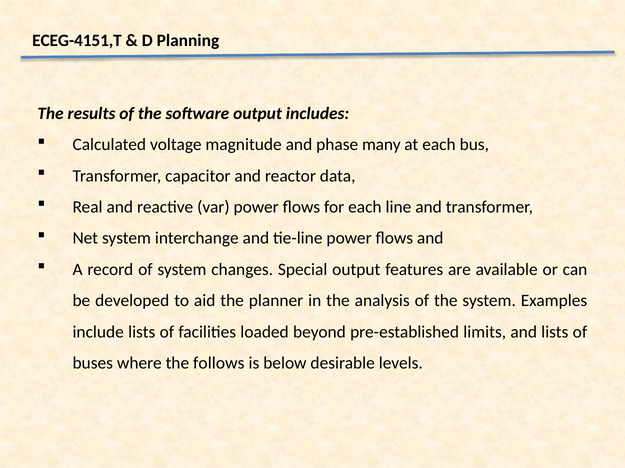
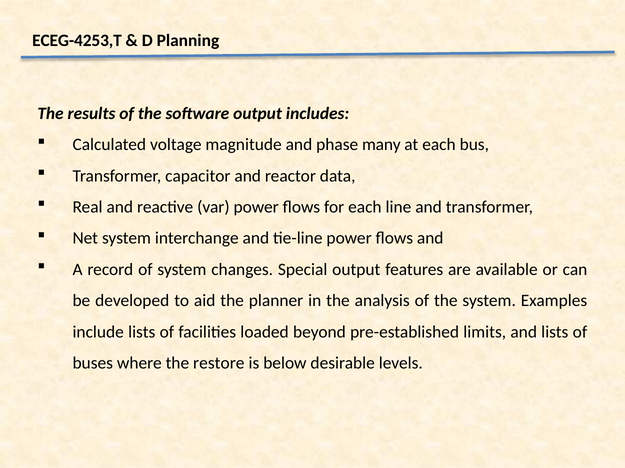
ECEG-4151,T: ECEG-4151,T -> ECEG-4253,T
follows: follows -> restore
